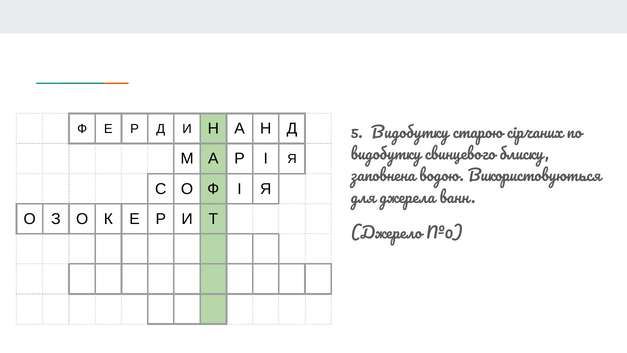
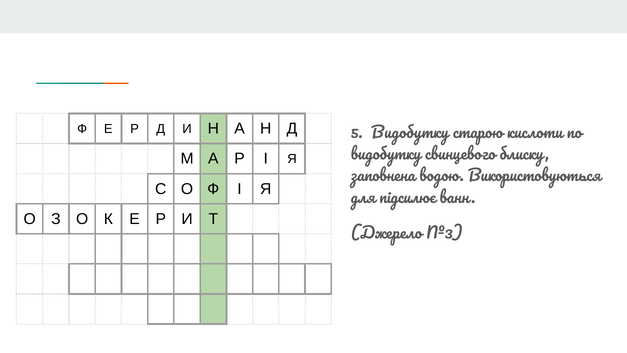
сірчаних: сірчаних -> кислоти
джерела: джерела -> підсилює
№0: №0 -> №3
